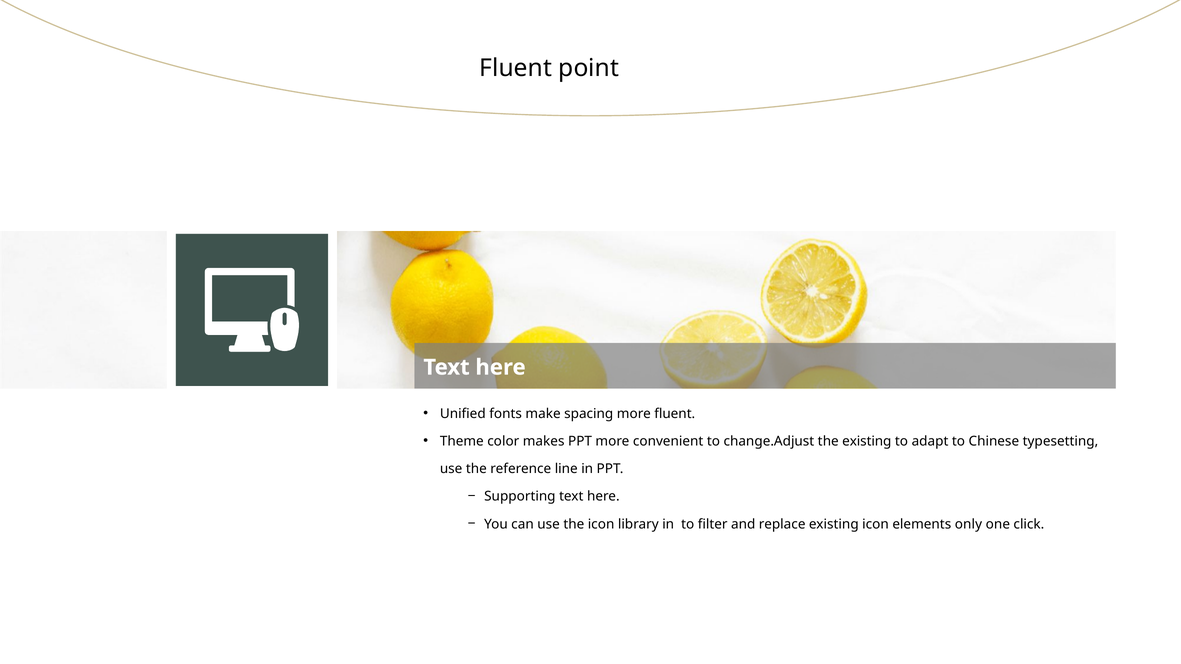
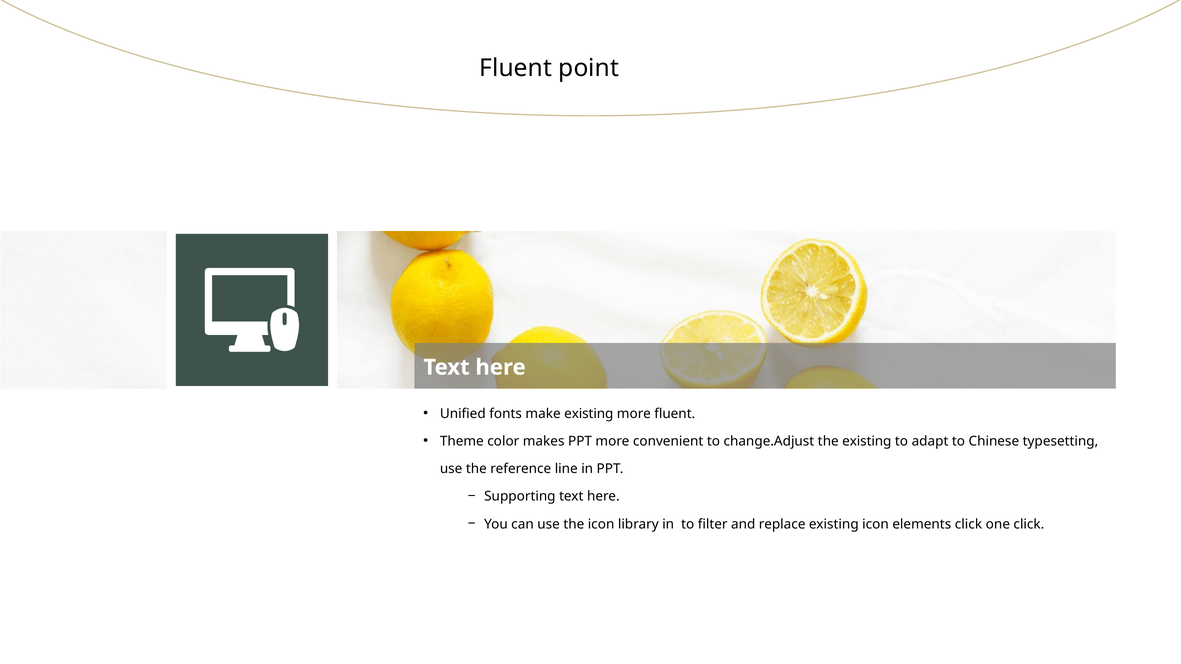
make spacing: spacing -> existing
elements only: only -> click
